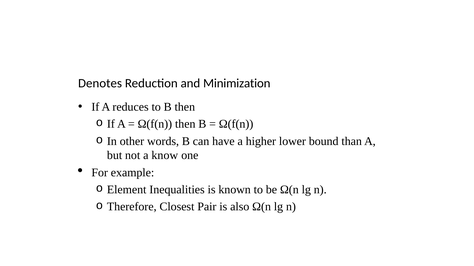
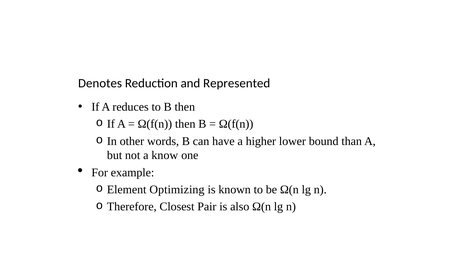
Minimization: Minimization -> Represented
Inequalities: Inequalities -> Optimizing
